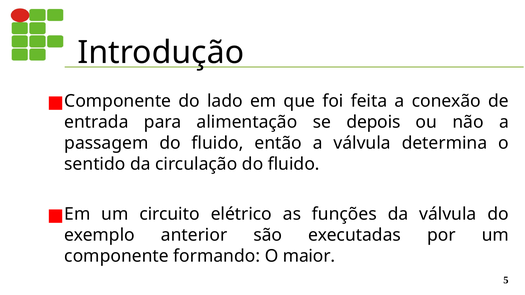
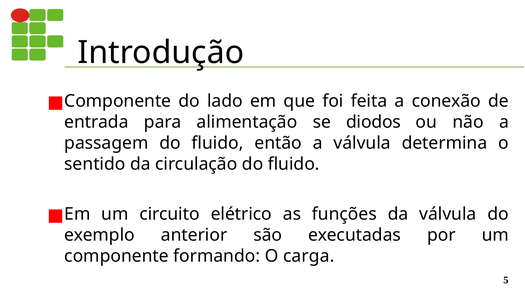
depois: depois -> diodos
maior: maior -> carga
